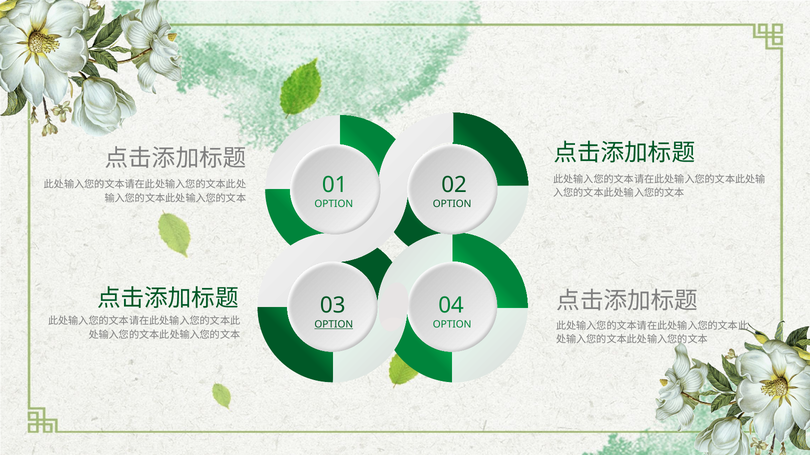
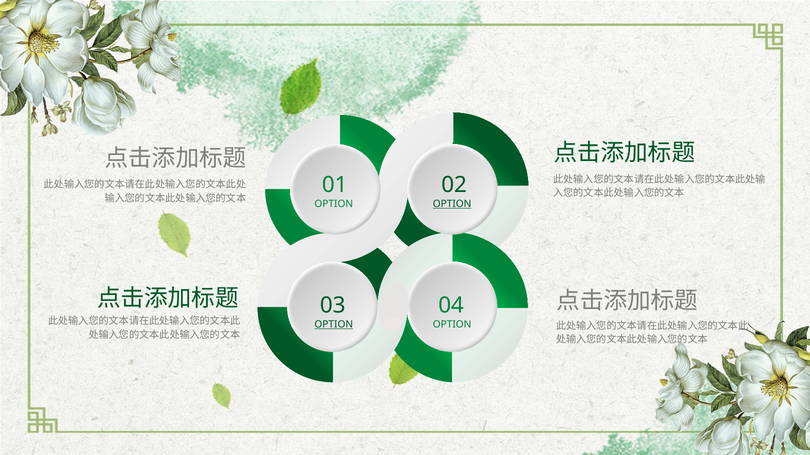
OPTION at (452, 204) underline: none -> present
